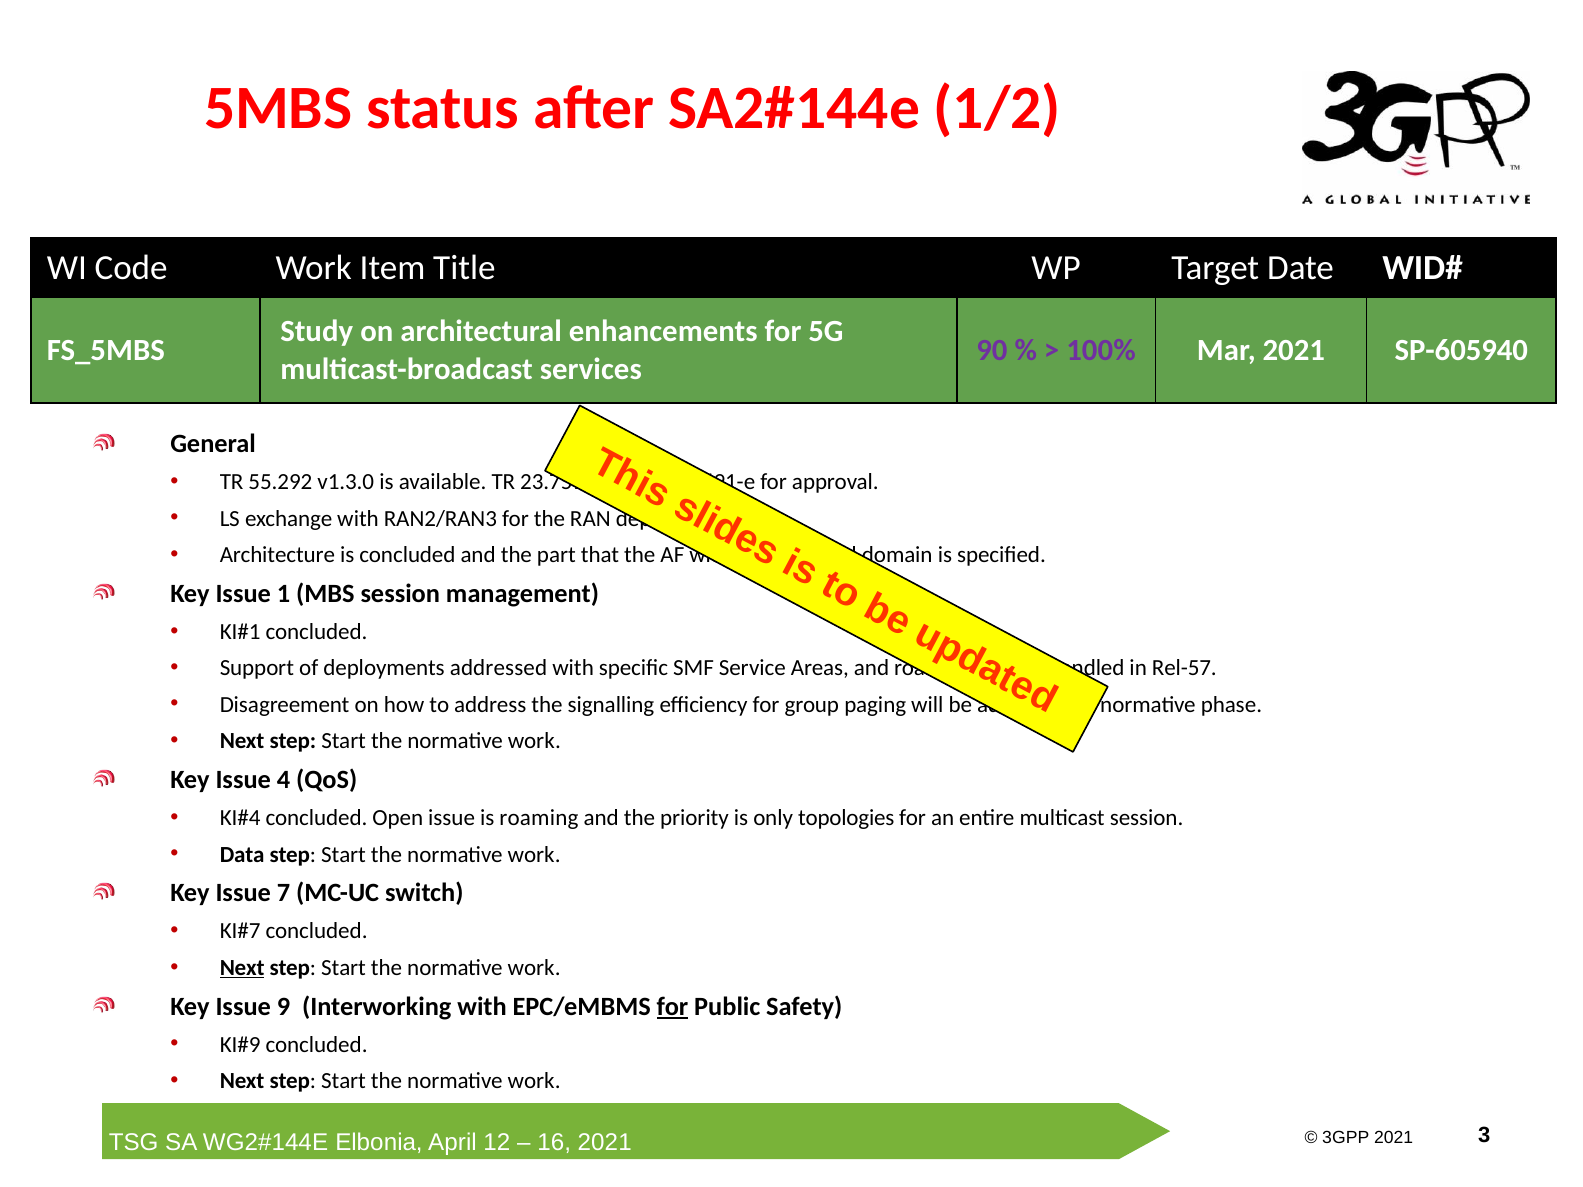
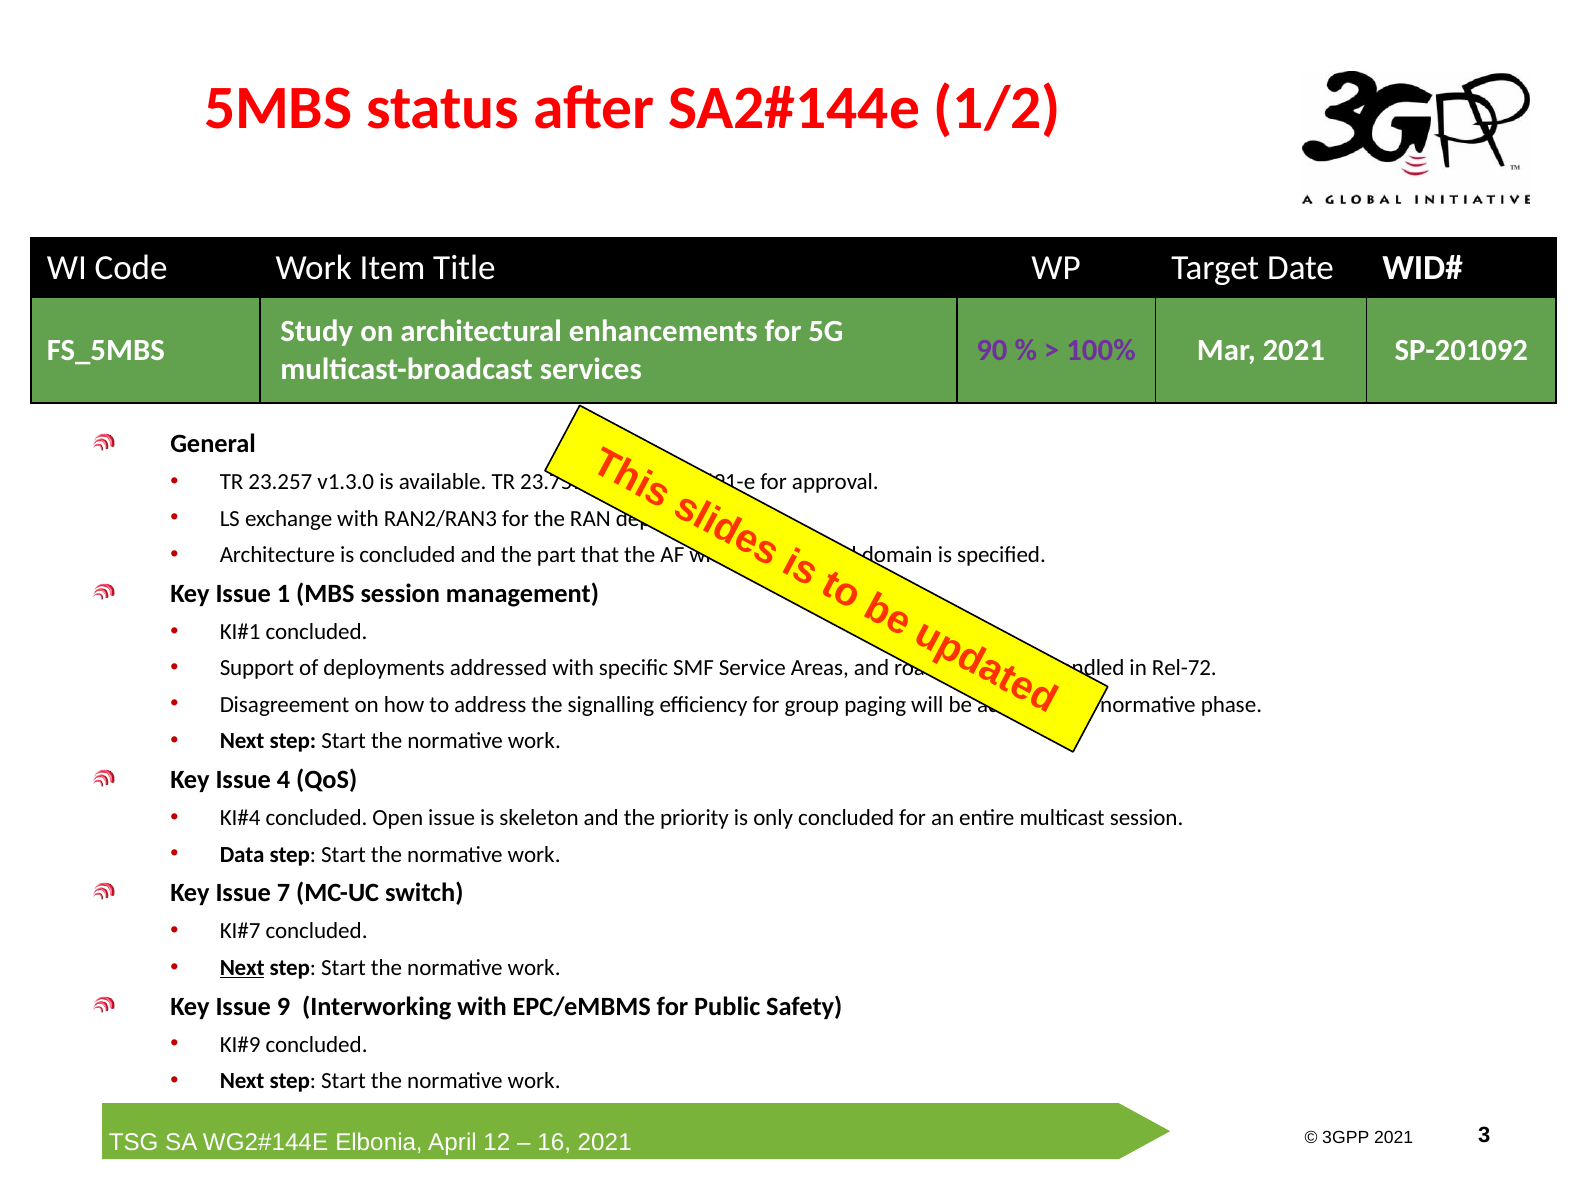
SP-605940: SP-605940 -> SP-201092
55.292: 55.292 -> 23.257
Rel-57: Rel-57 -> Rel-72
is roaming: roaming -> skeleton
only topologies: topologies -> concluded
for at (673, 1007) underline: present -> none
